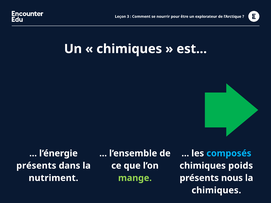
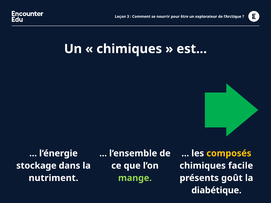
composés colour: light blue -> yellow
présents at (36, 166): présents -> stockage
poids: poids -> facile
nous: nous -> goût
chimiques at (216, 191): chimiques -> diabétique
